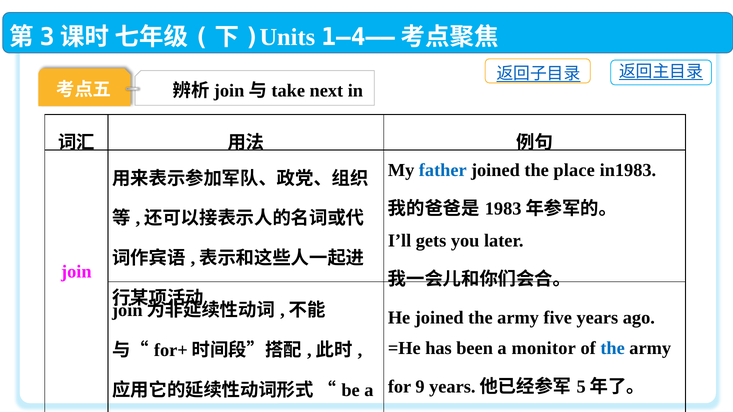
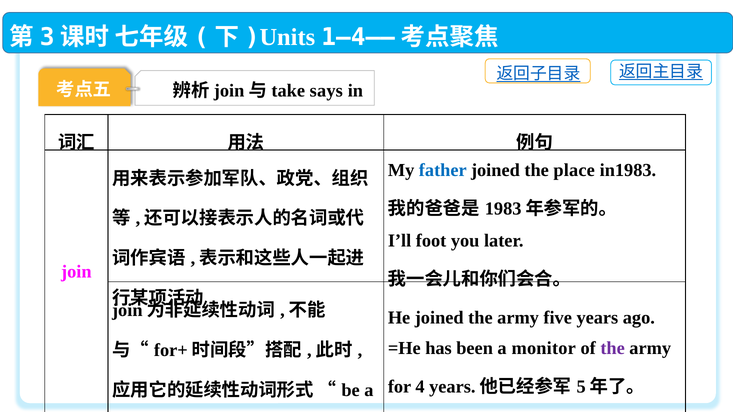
next: next -> says
gets: gets -> foot
the at (613, 349) colour: blue -> purple
9: 9 -> 4
